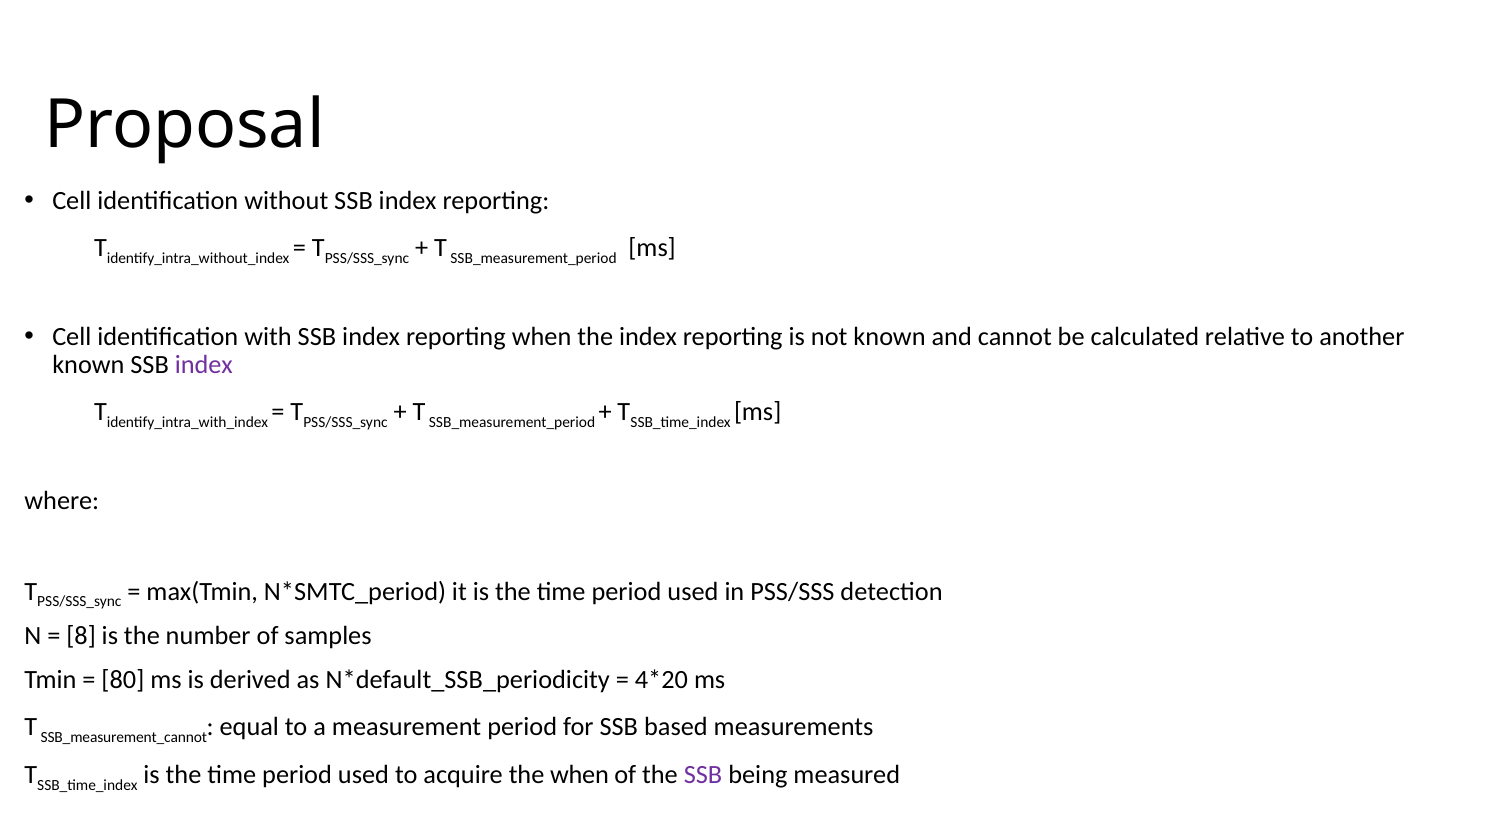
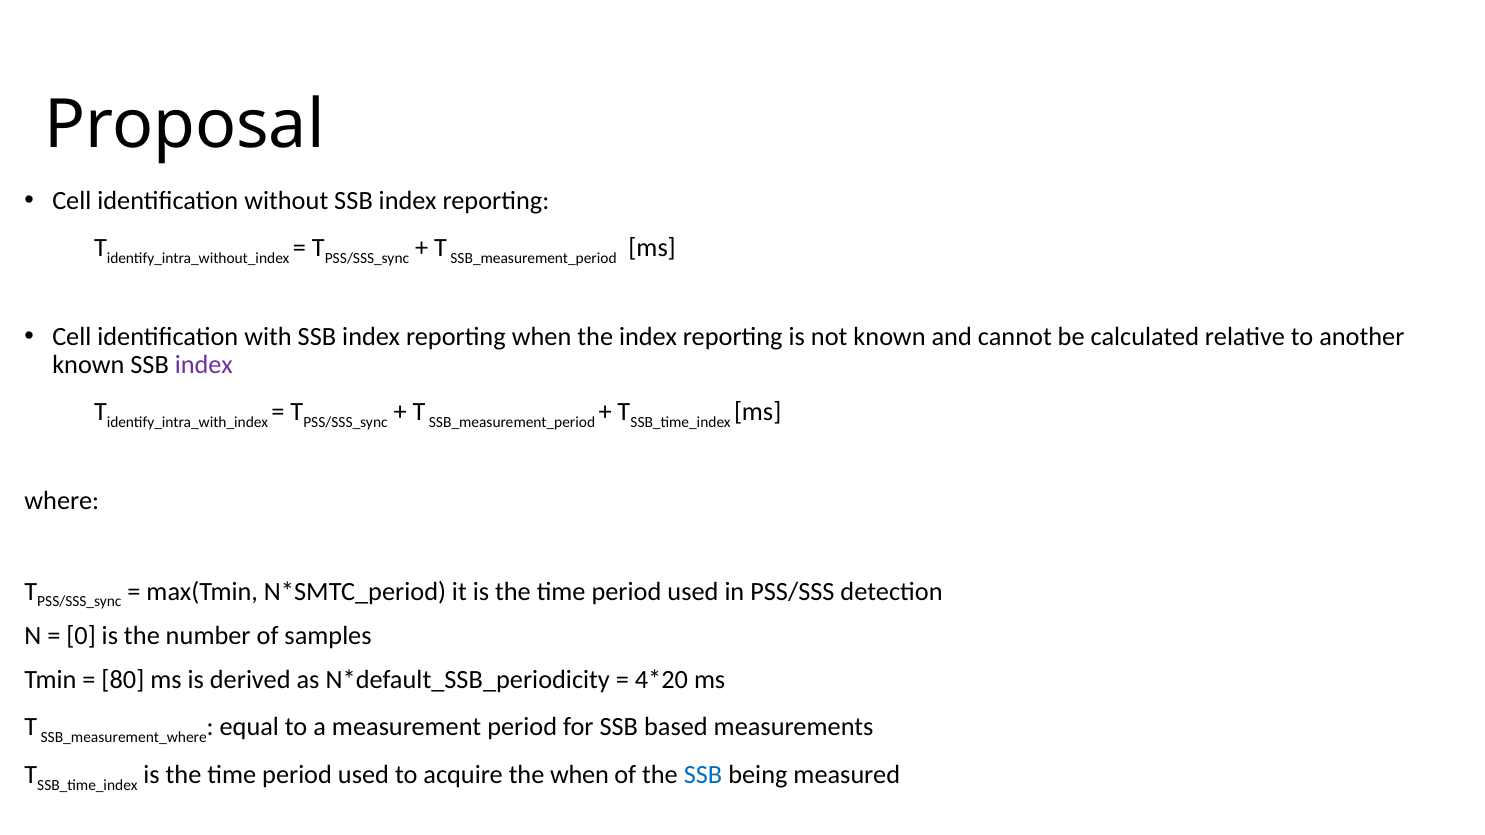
8: 8 -> 0
SSB_measurement_cannot: SSB_measurement_cannot -> SSB_measurement_where
SSB at (703, 775) colour: purple -> blue
